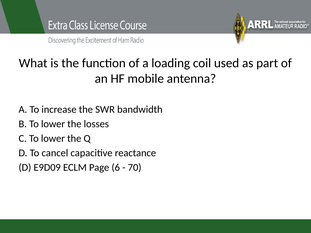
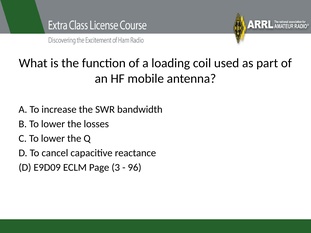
6: 6 -> 3
70: 70 -> 96
